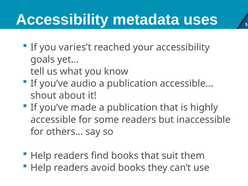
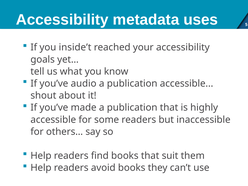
varies’t: varies’t -> inside’t
